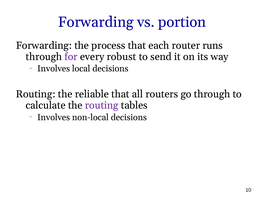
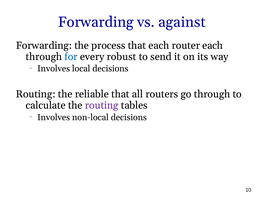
portion: portion -> against
router runs: runs -> each
for colour: purple -> blue
